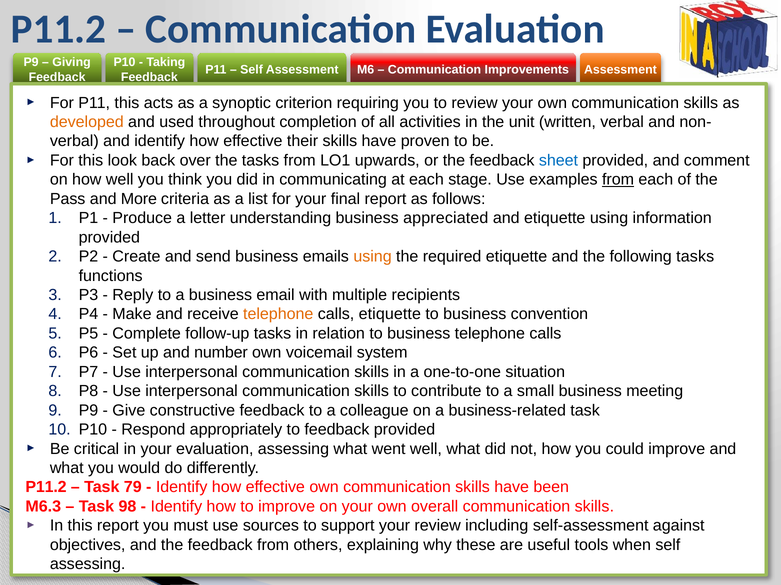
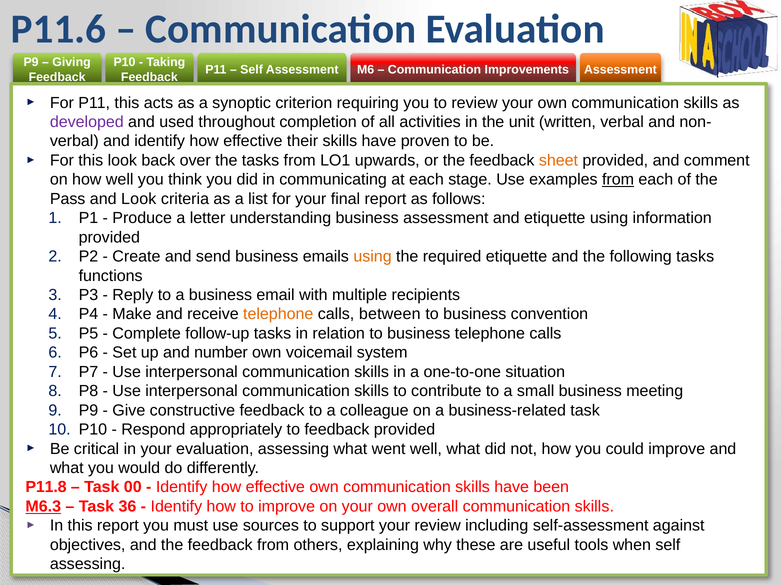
P11.2 at (59, 29): P11.2 -> P11.6
developed colour: orange -> purple
sheet colour: blue -> orange
and More: More -> Look
business appreciated: appreciated -> assessment
calls etiquette: etiquette -> between
P11.2 at (46, 488): P11.2 -> P11.8
79: 79 -> 00
M6.3 underline: none -> present
98: 98 -> 36
